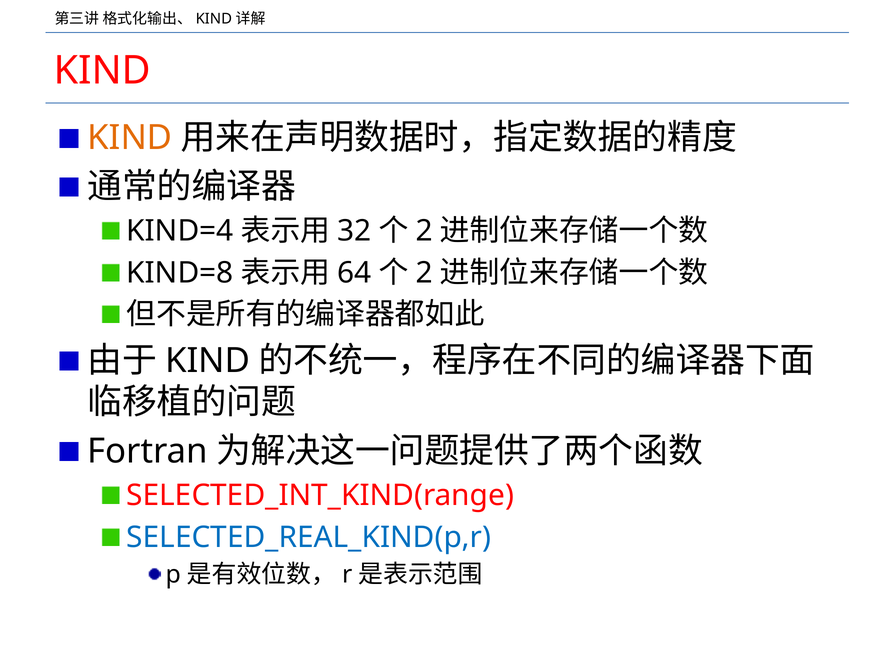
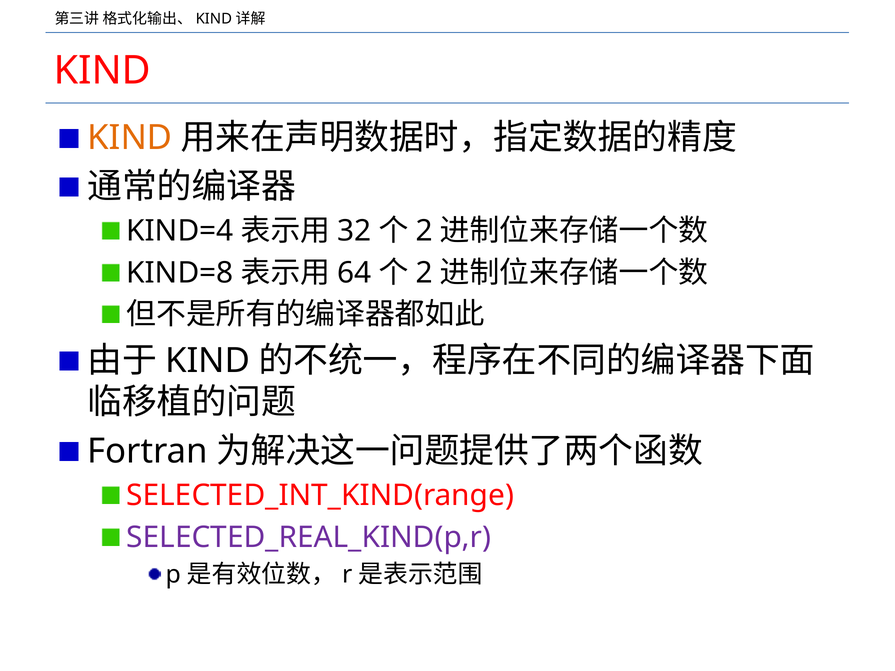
SELECTED_REAL_KIND(p,r colour: blue -> purple
